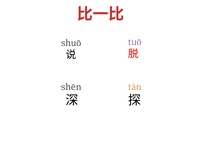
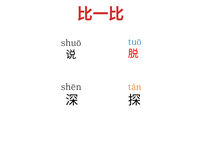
tuō colour: purple -> blue
